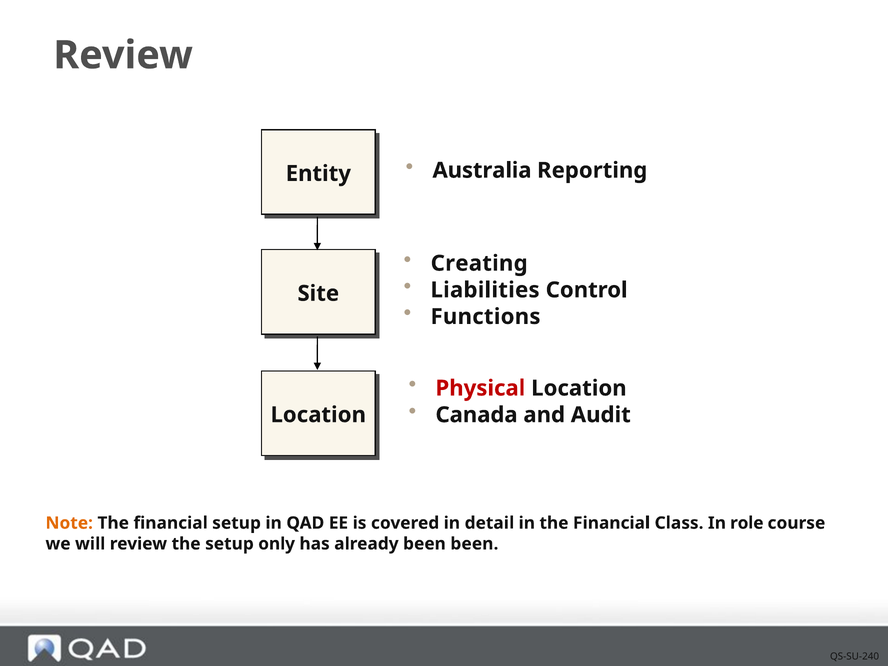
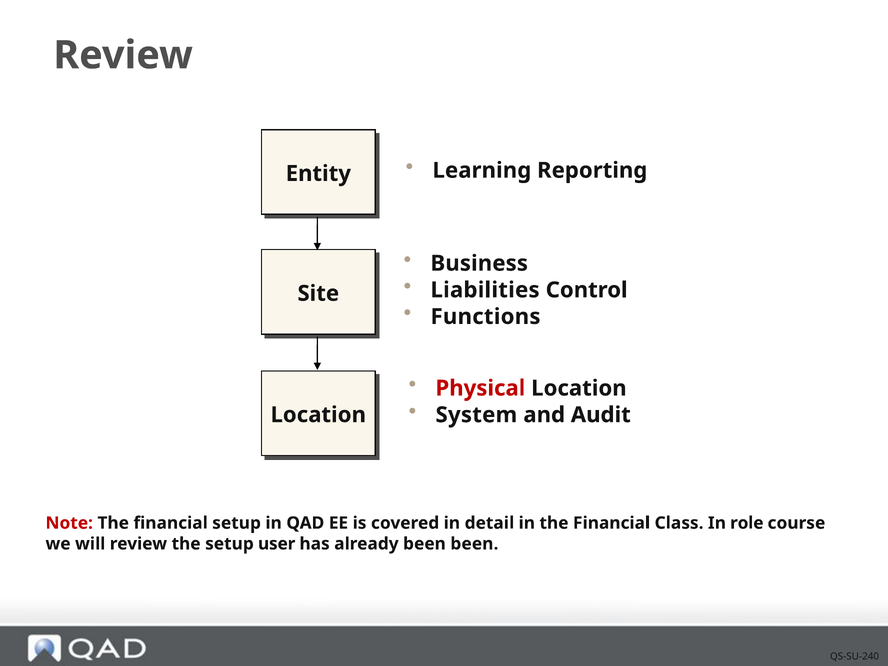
Australia: Australia -> Learning
Creating: Creating -> Business
Canada: Canada -> System
Note colour: orange -> red
only: only -> user
